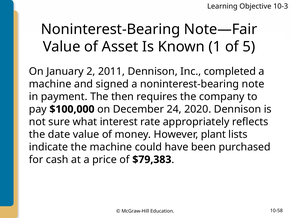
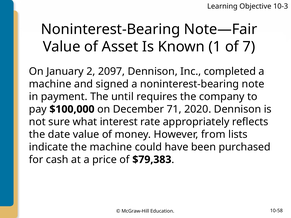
5: 5 -> 7
2011: 2011 -> 2097
then: then -> until
24: 24 -> 71
plant: plant -> from
